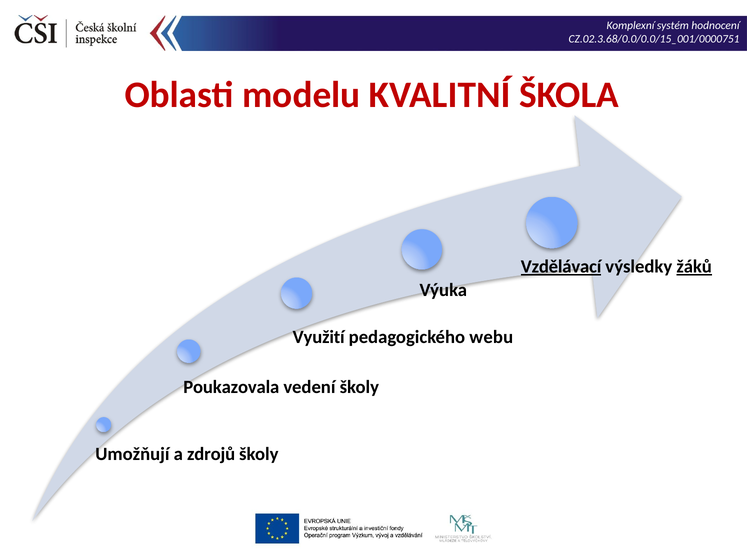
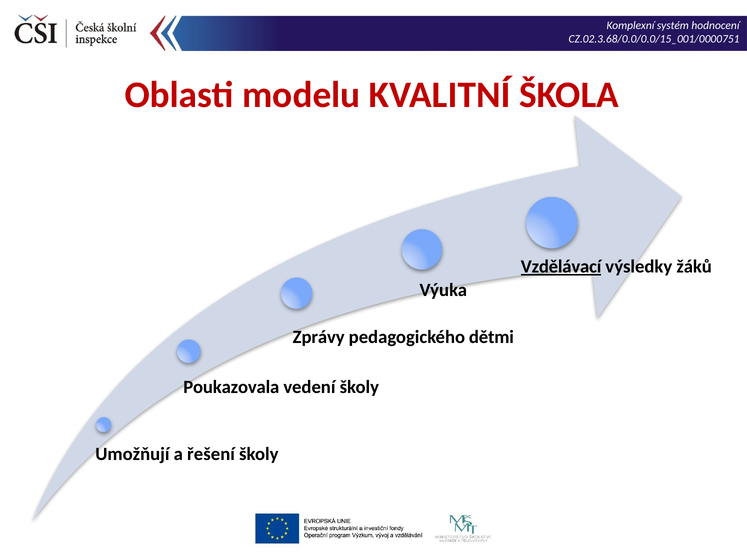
žáků underline: present -> none
Využití: Využití -> Zprávy
webu: webu -> dětmi
zdrojů: zdrojů -> řešení
